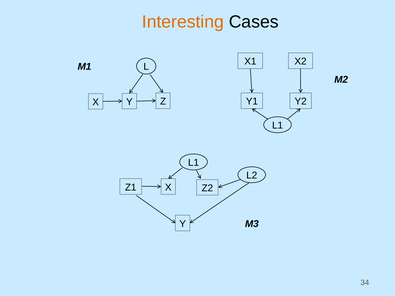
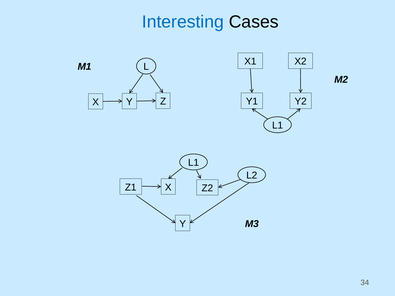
Interesting colour: orange -> blue
